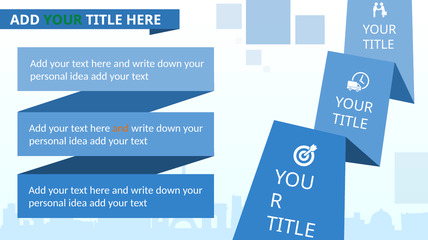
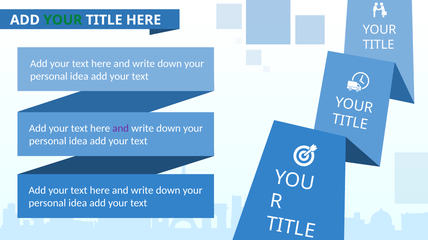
and at (121, 129) colour: orange -> purple
